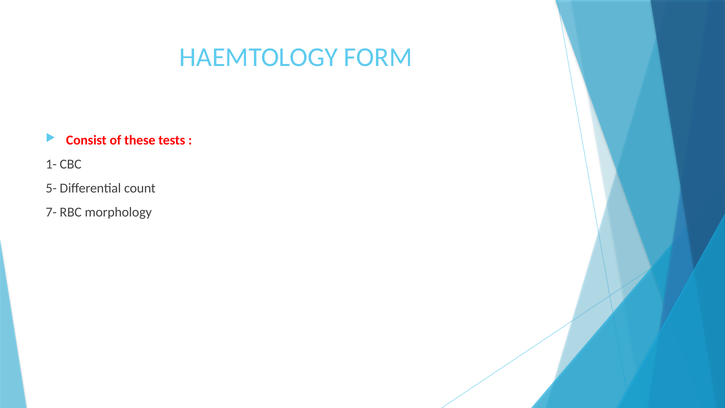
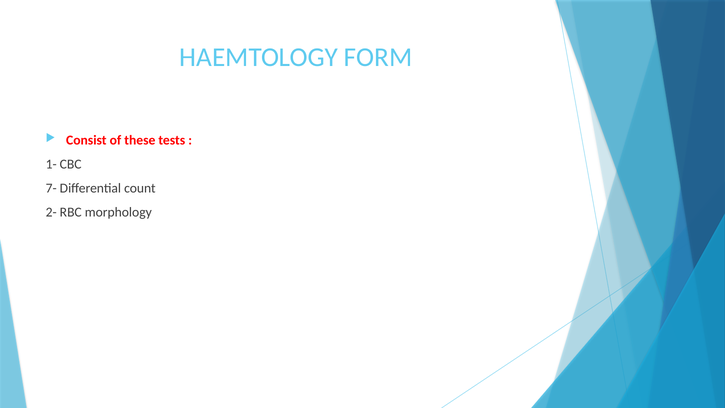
5-: 5- -> 7-
7-: 7- -> 2-
